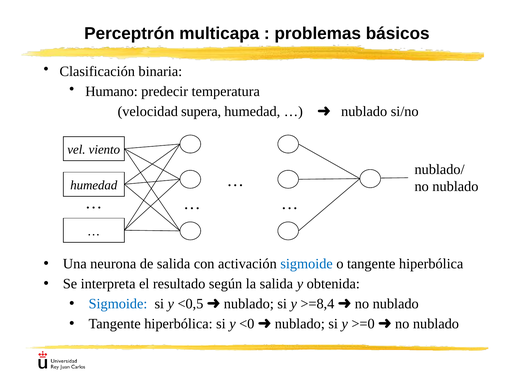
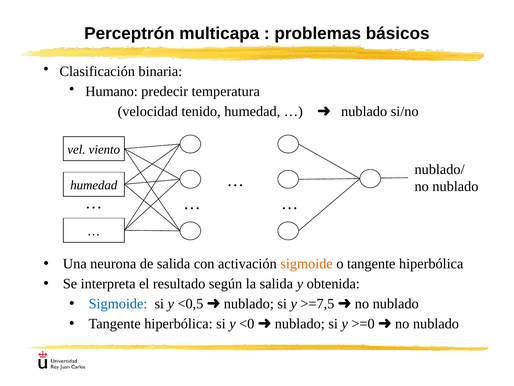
supera: supera -> tenido
sigmoide at (307, 263) colour: blue -> orange
>=8,4: >=8,4 -> >=7,5
